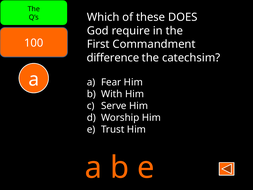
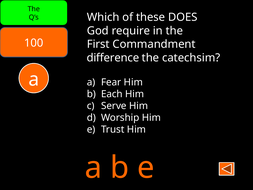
With: With -> Each
